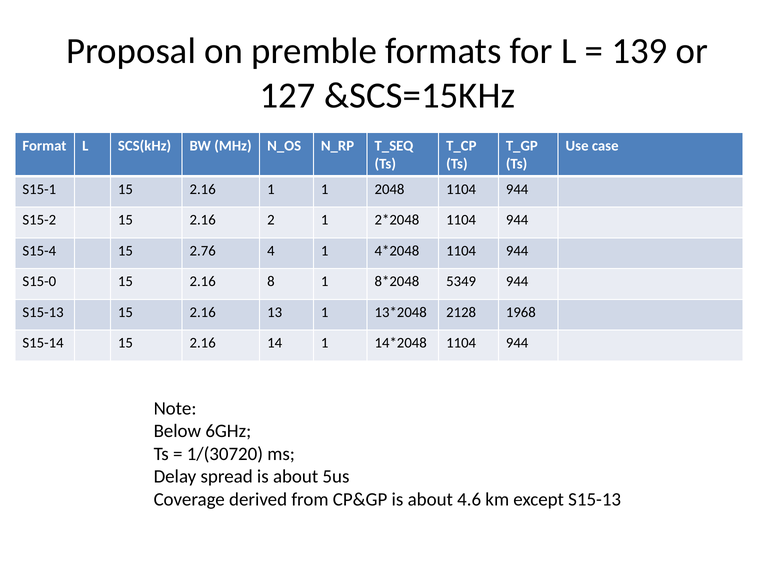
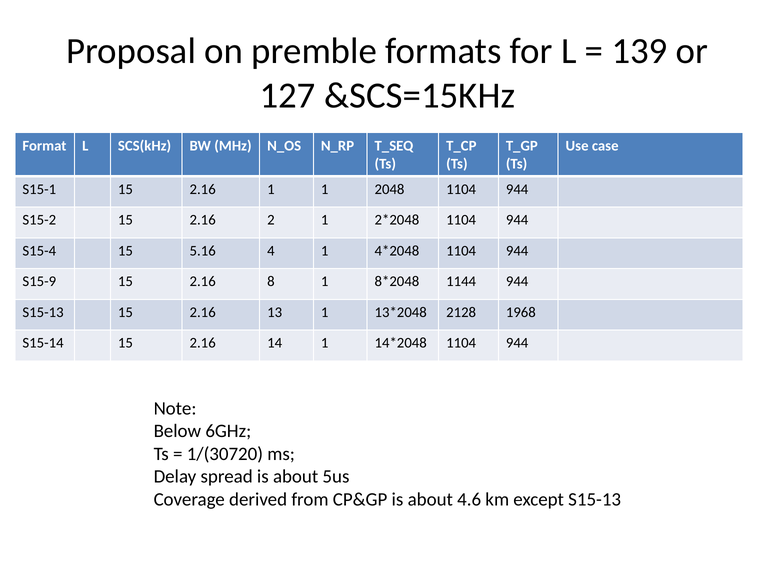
2.76: 2.76 -> 5.16
S15-0: S15-0 -> S15-9
5349: 5349 -> 1144
